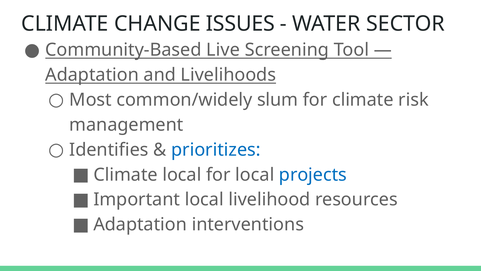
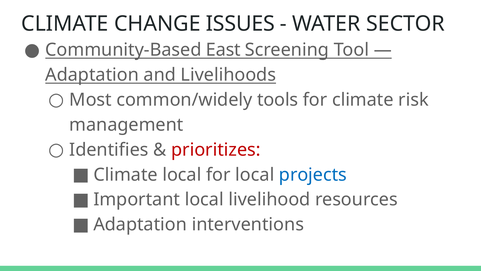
Live: Live -> East
slum: slum -> tools
prioritizes colour: blue -> red
